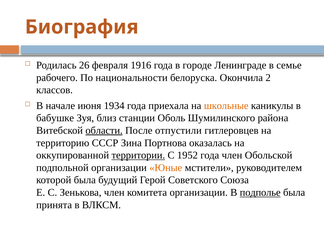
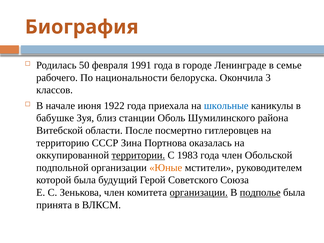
26: 26 -> 50
1916: 1916 -> 1991
2: 2 -> 3
1934: 1934 -> 1922
школьные colour: orange -> blue
области underline: present -> none
отпустили: отпустили -> посмертно
1952: 1952 -> 1983
организации at (199, 192) underline: none -> present
